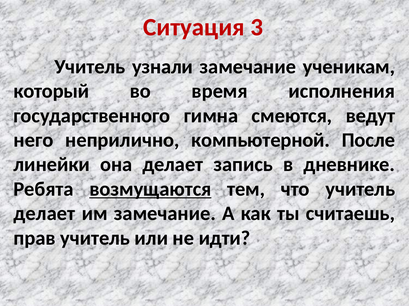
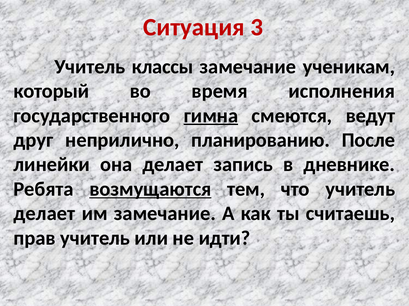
узнали: узнали -> классы
гимна underline: none -> present
него: него -> друг
компьютерной: компьютерной -> планированию
